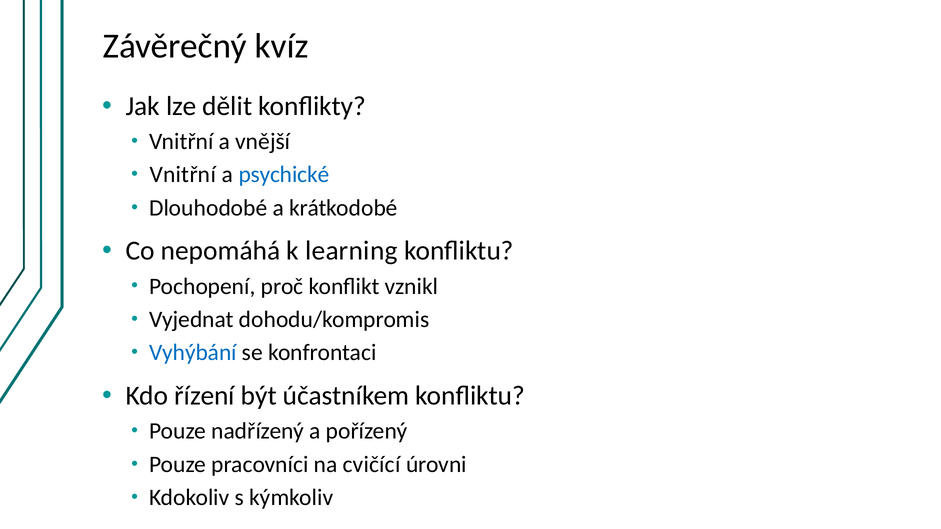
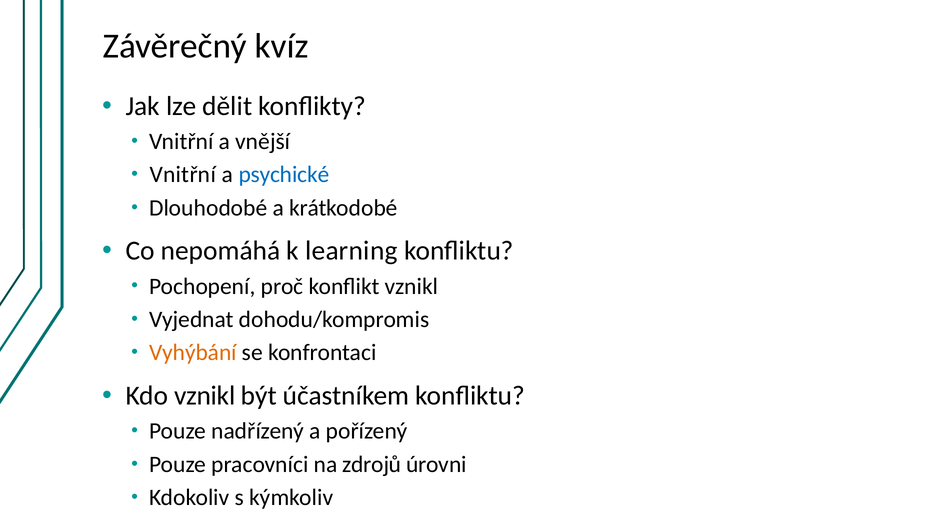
Vyhýbání colour: blue -> orange
Kdo řízení: řízení -> vznikl
cvičící: cvičící -> zdrojů
